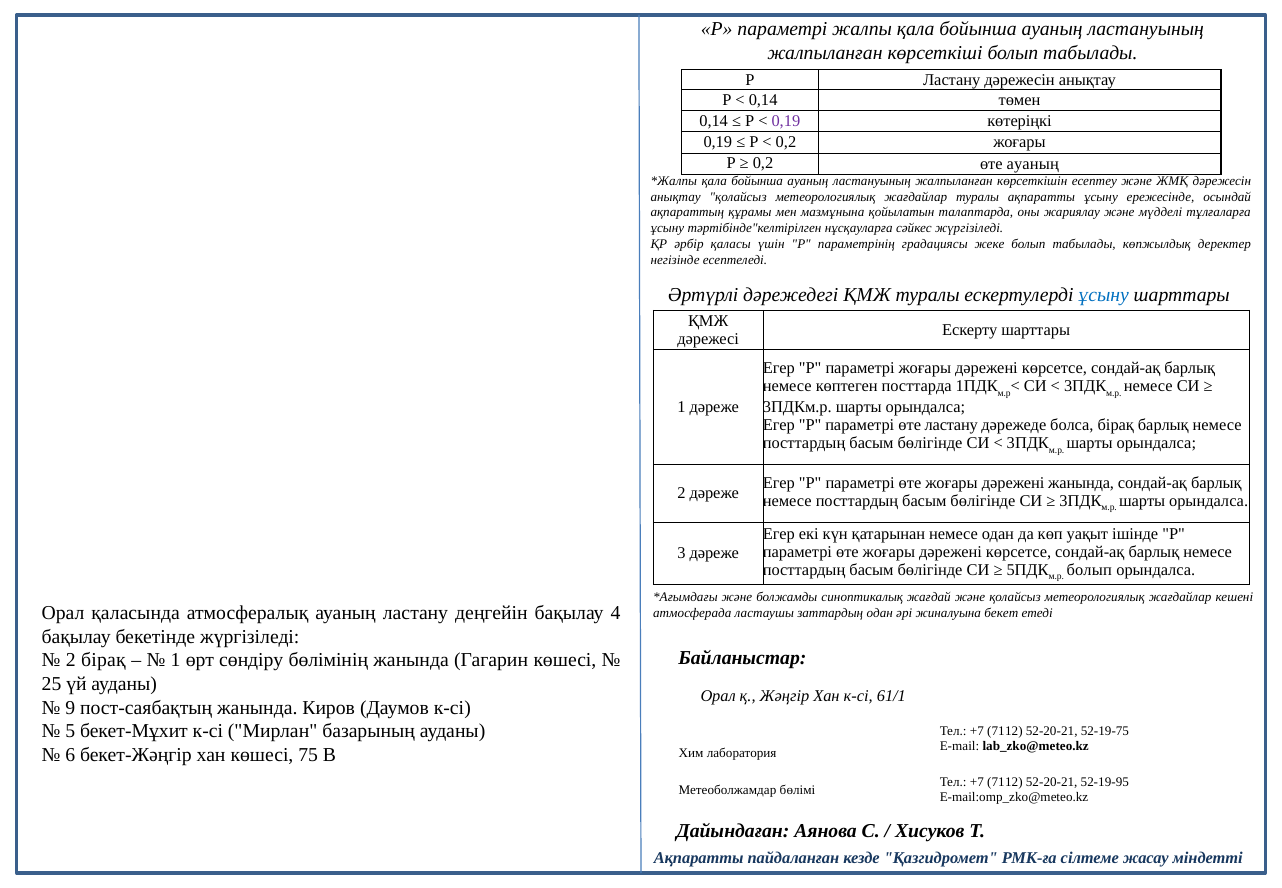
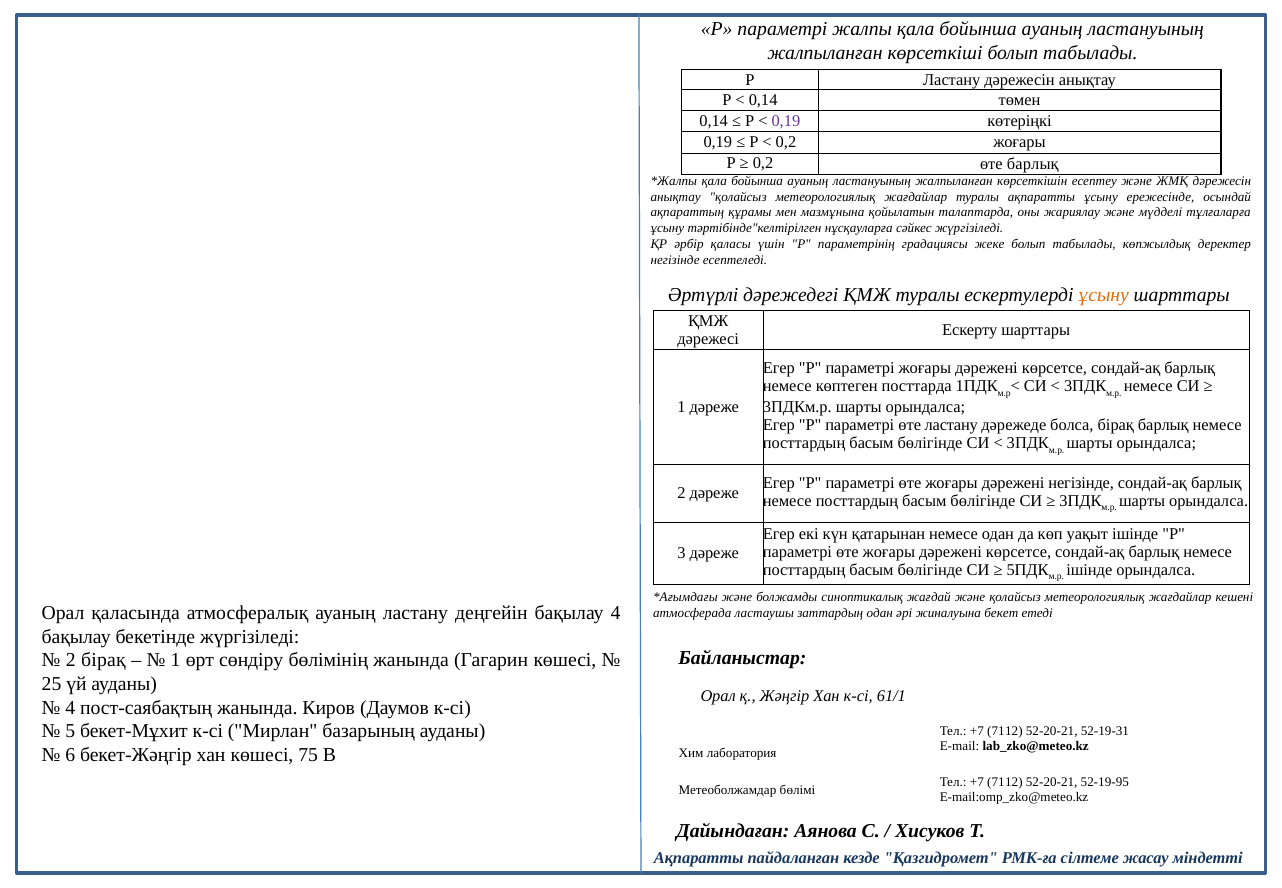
өте ауаның: ауаның -> барлық
ұсыну at (1104, 295) colour: blue -> orange
дәрежені жанында: жанында -> негізінде
болып at (1089, 570): болып -> ішінде
9 at (70, 707): 9 -> 4
52-19-75: 52-19-75 -> 52-19-31
